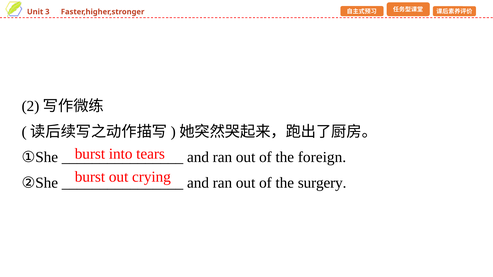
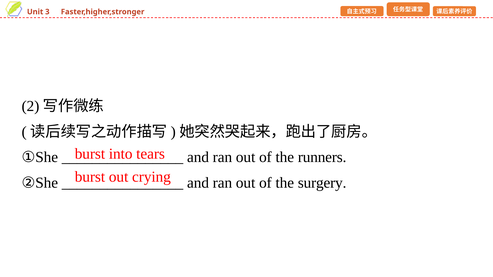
foreign: foreign -> runners
